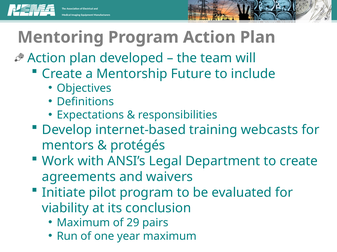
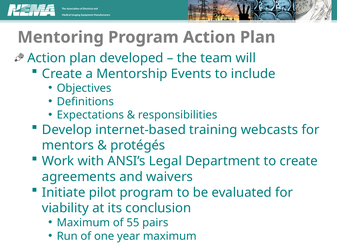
Future: Future -> Events
29: 29 -> 55
